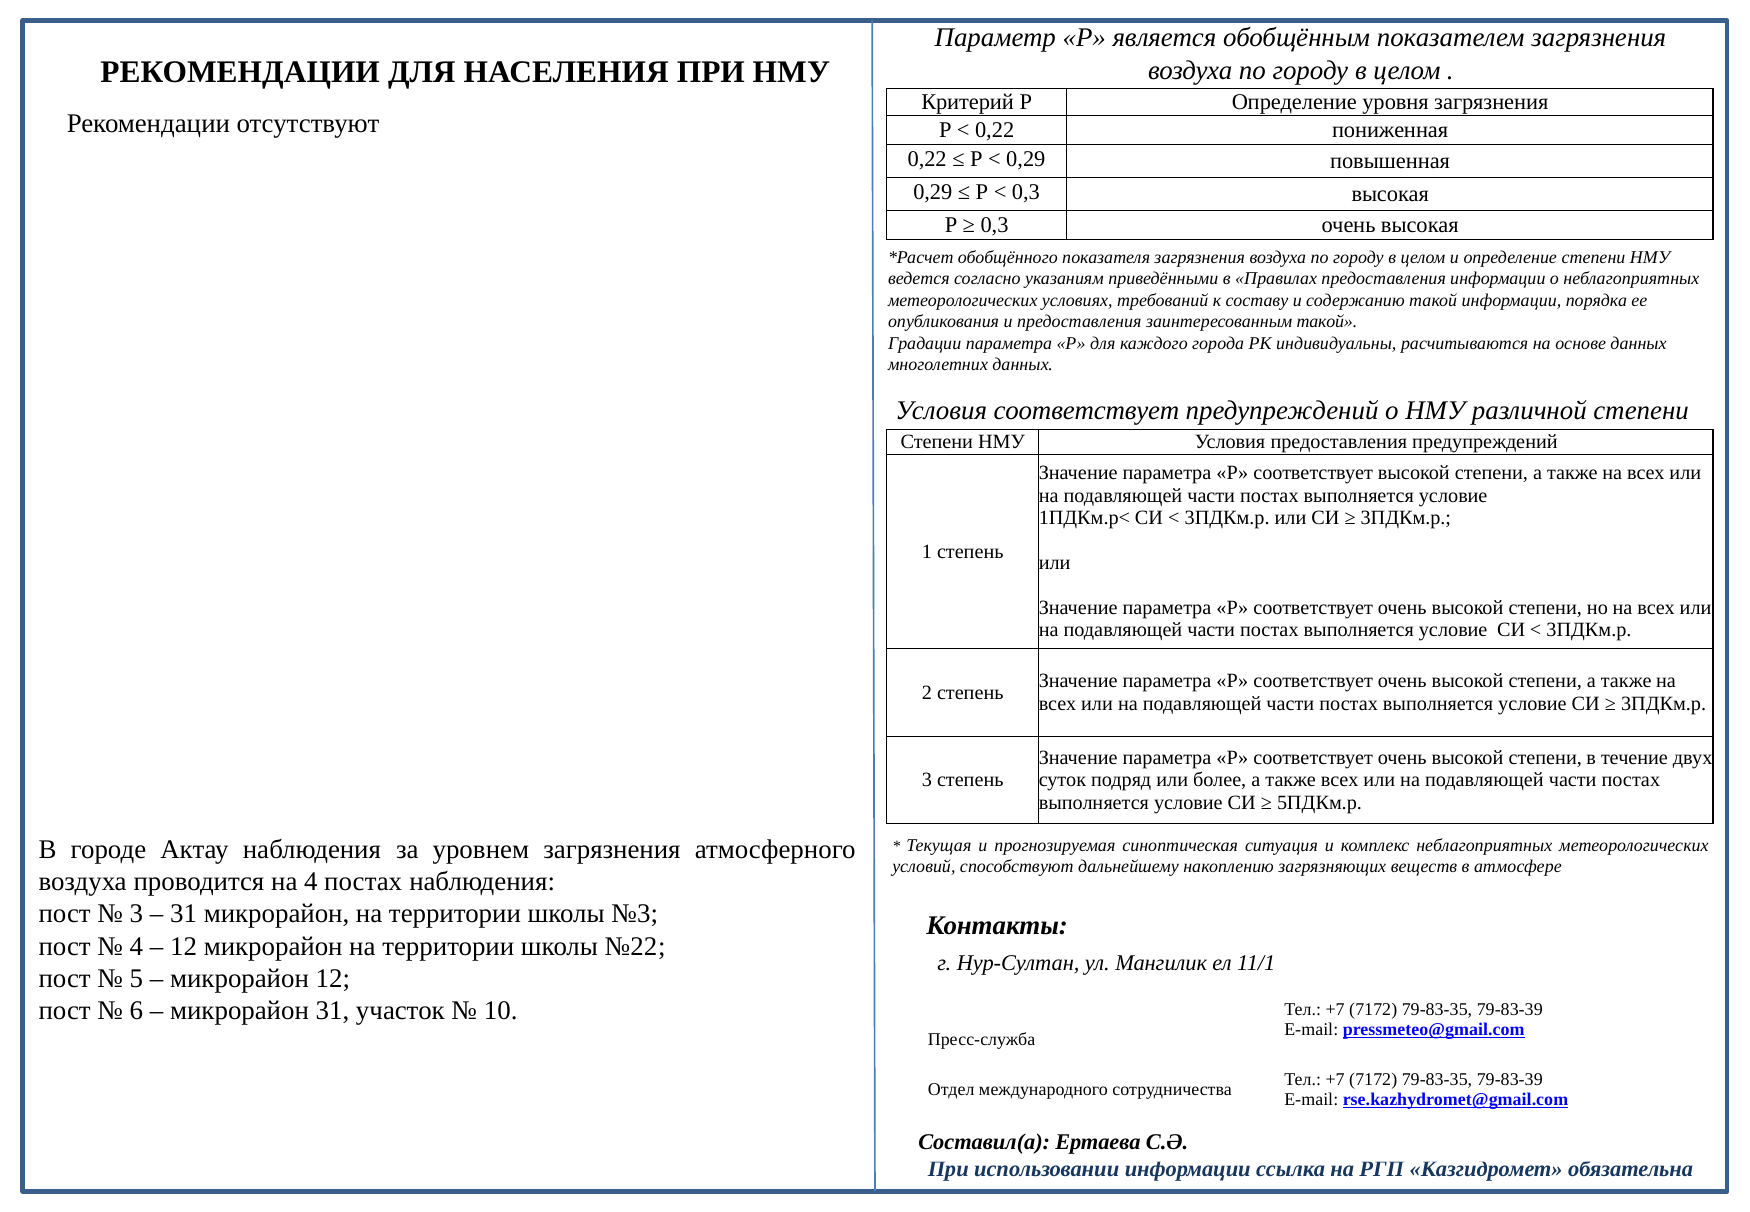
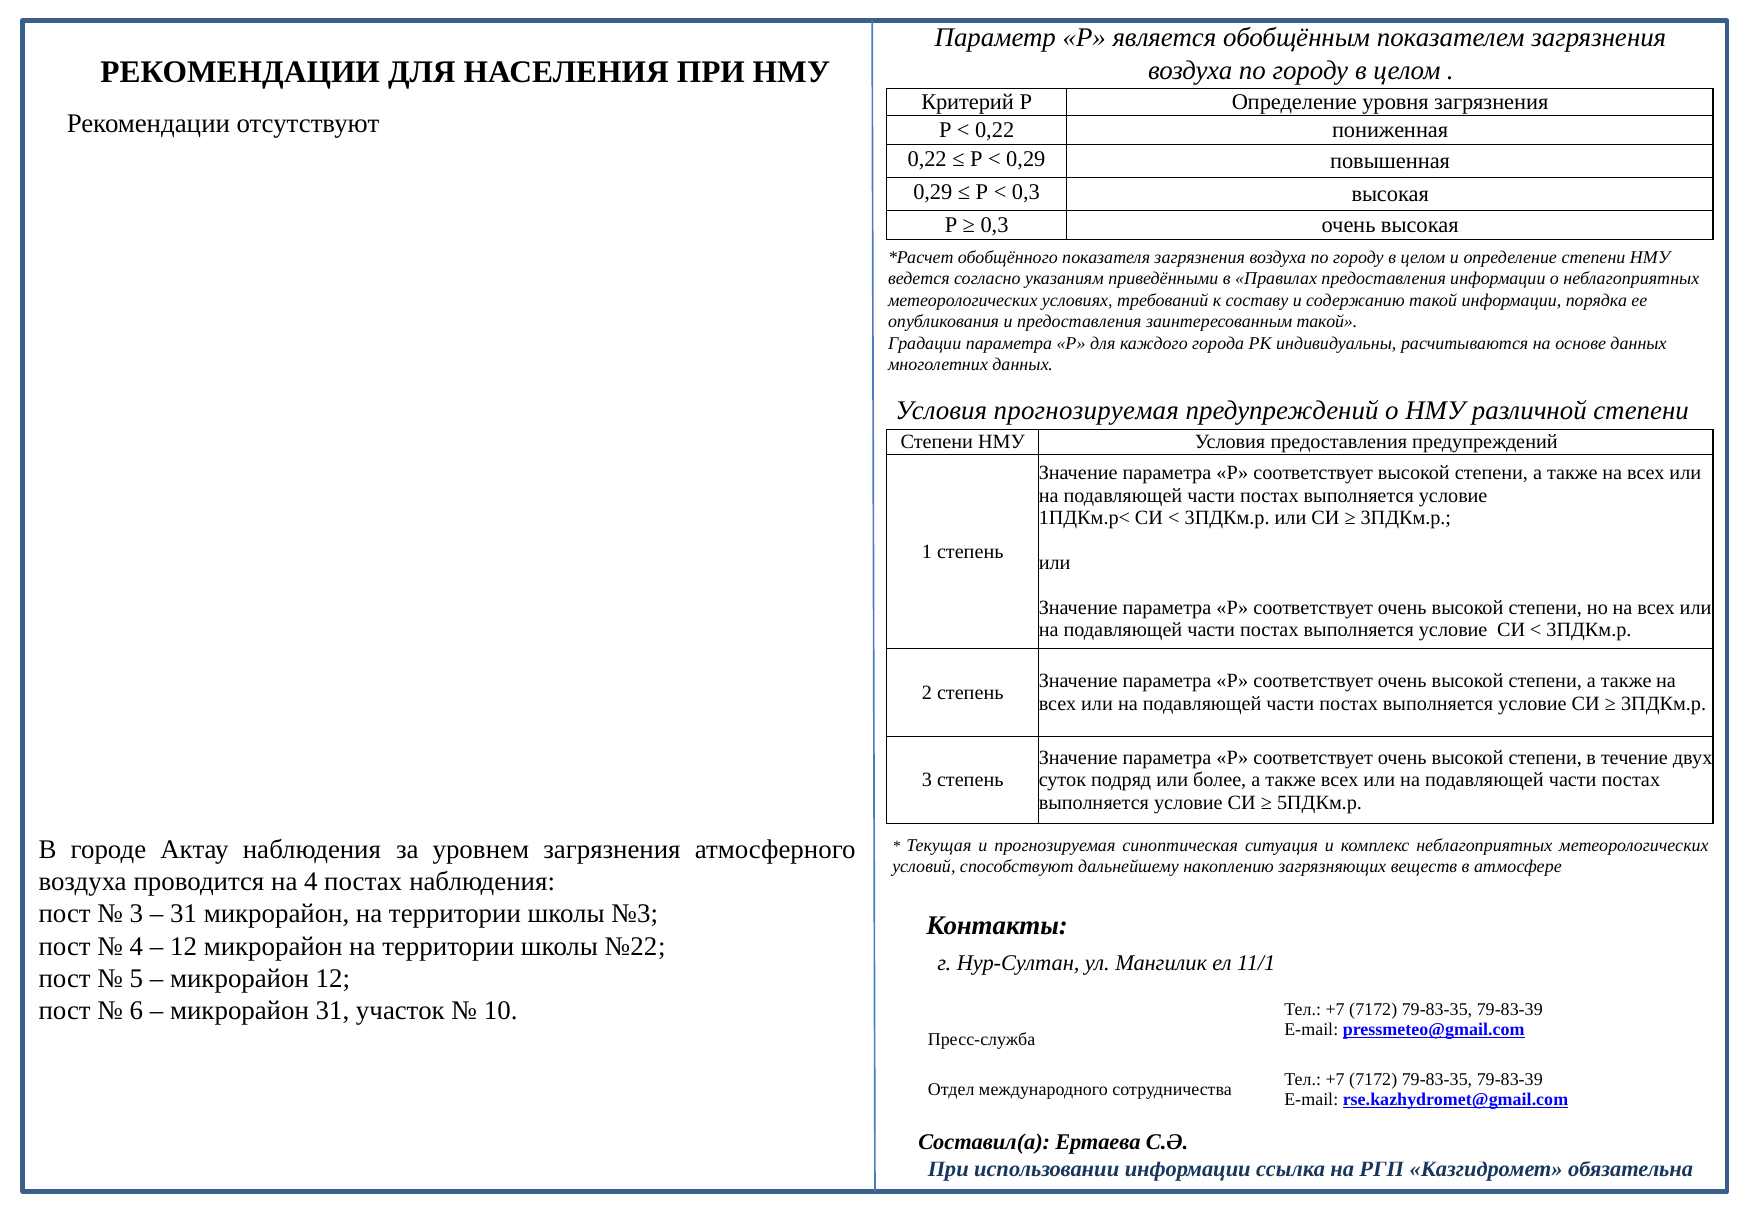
Условия соответствует: соответствует -> прогнозируемая
